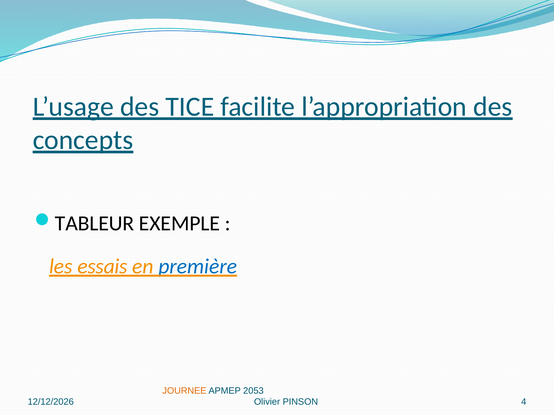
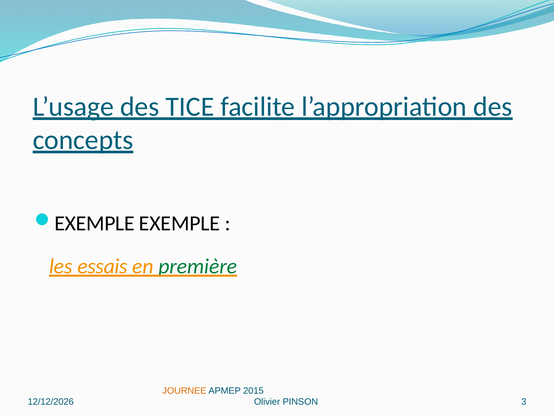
TABLEUR at (95, 224): TABLEUR -> EXEMPLE
première colour: blue -> green
2053: 2053 -> 2015
4: 4 -> 3
